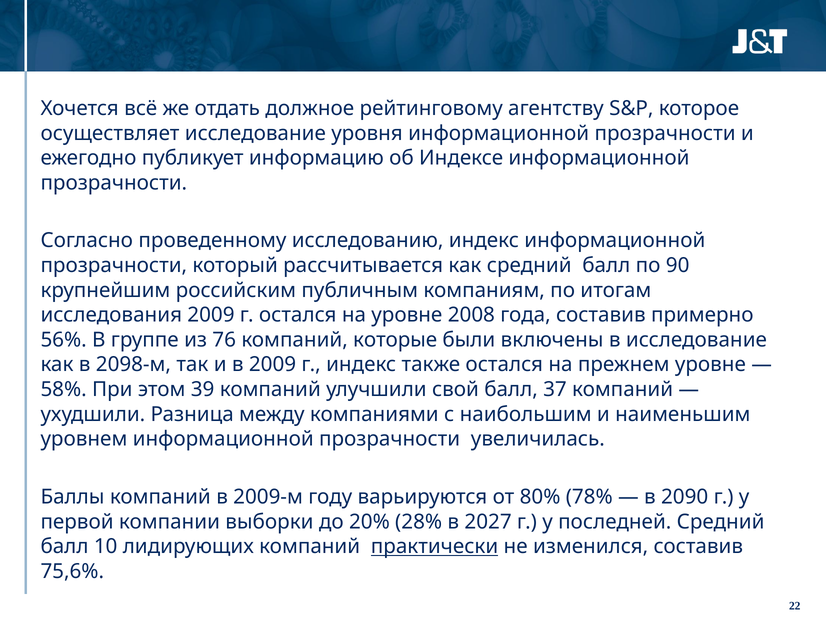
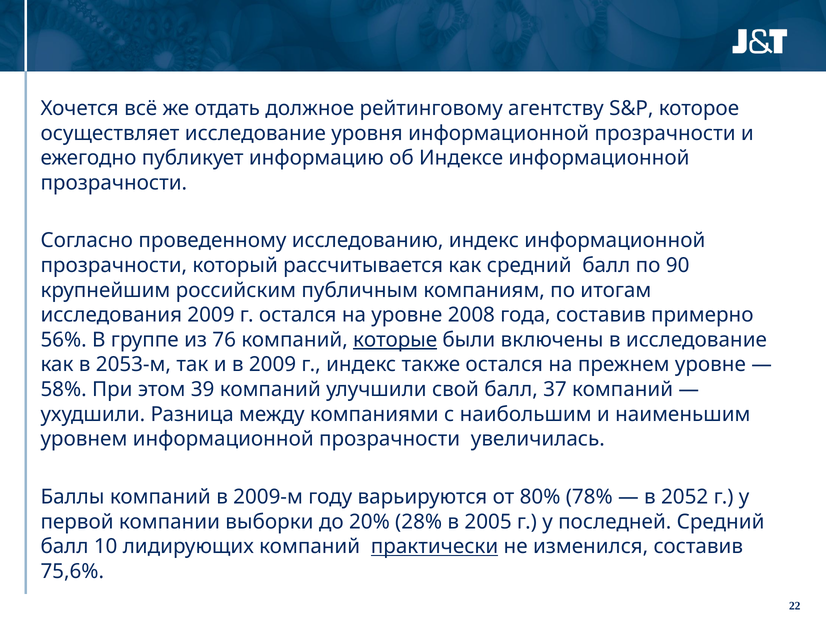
которые underline: none -> present
2098-м: 2098-м -> 2053-м
2090: 2090 -> 2052
2027: 2027 -> 2005
